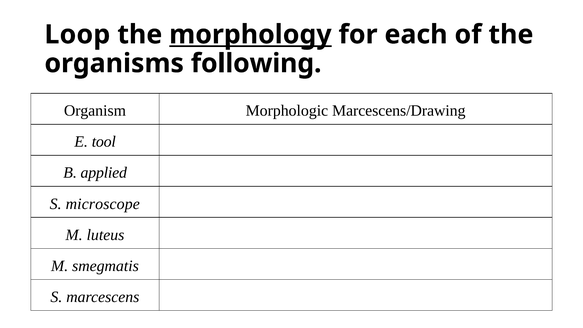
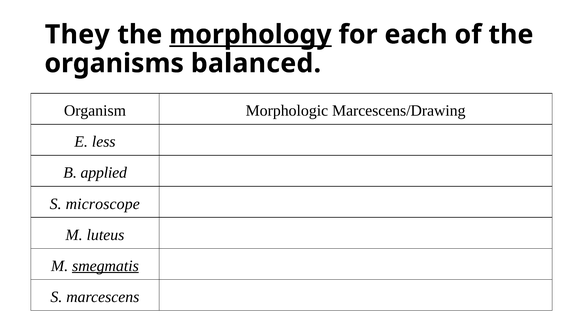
Loop: Loop -> They
following: following -> balanced
tool: tool -> less
smegmatis underline: none -> present
